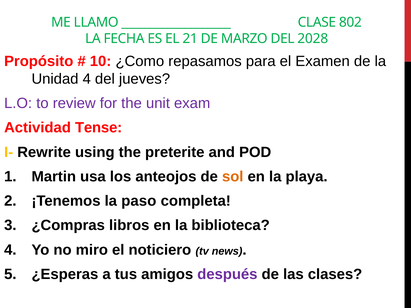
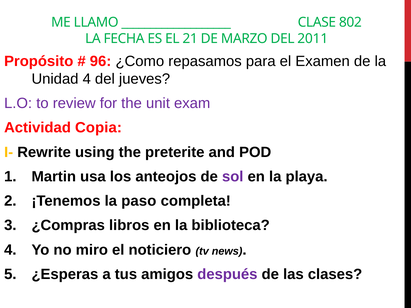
2028: 2028 -> 2011
10: 10 -> 96
Tense: Tense -> Copia
sol colour: orange -> purple
